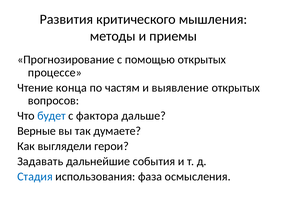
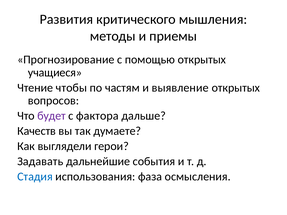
процессе: процессе -> учащиеся
конца: конца -> чтобы
будет colour: blue -> purple
Верные: Верные -> Качеств
